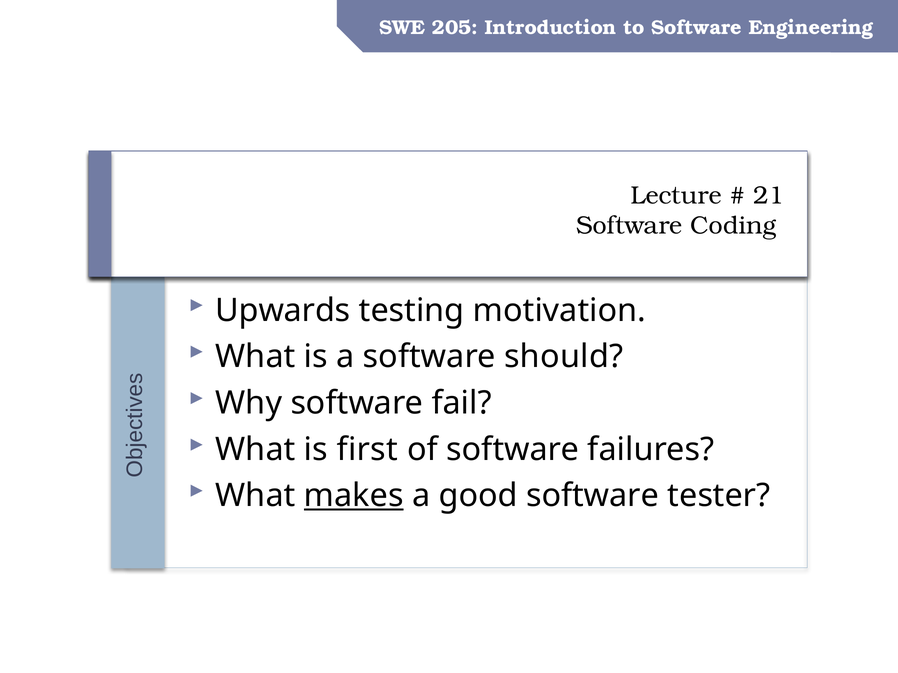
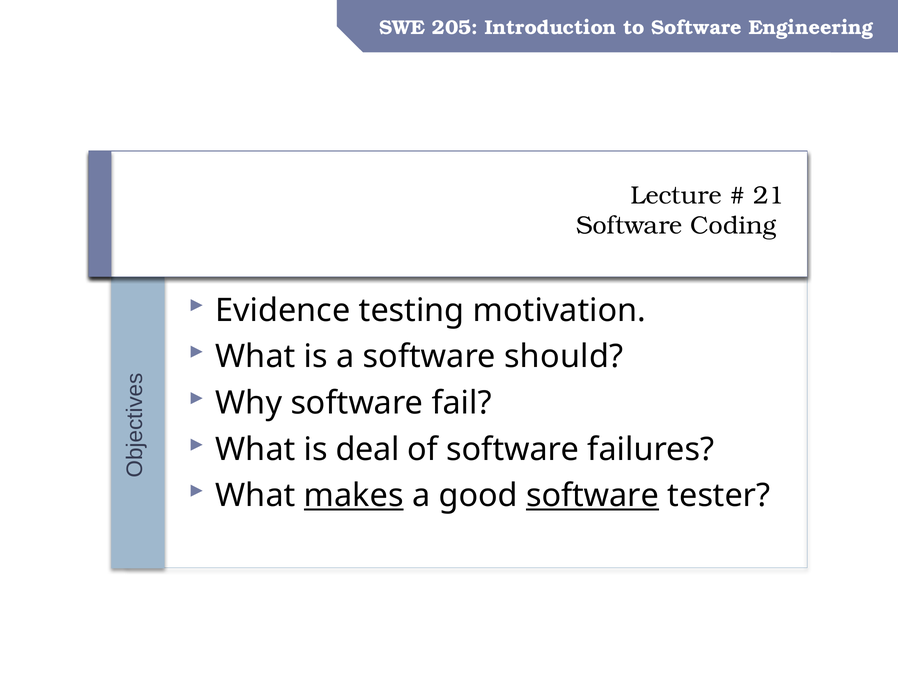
Upwards: Upwards -> Evidence
first: first -> deal
software at (593, 496) underline: none -> present
